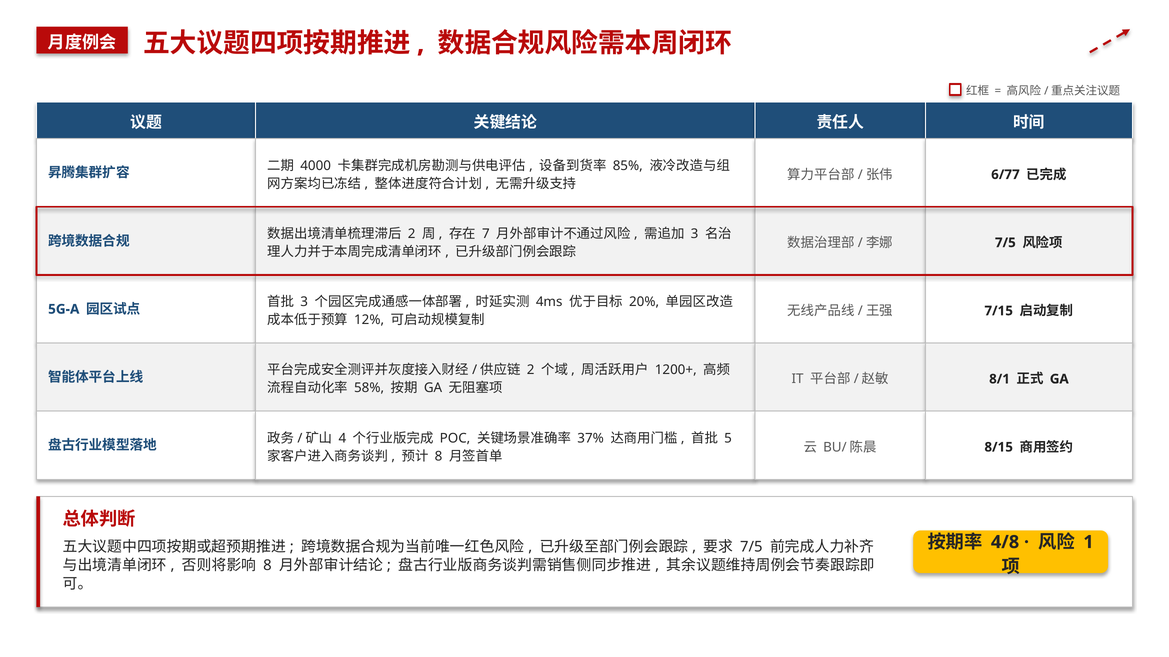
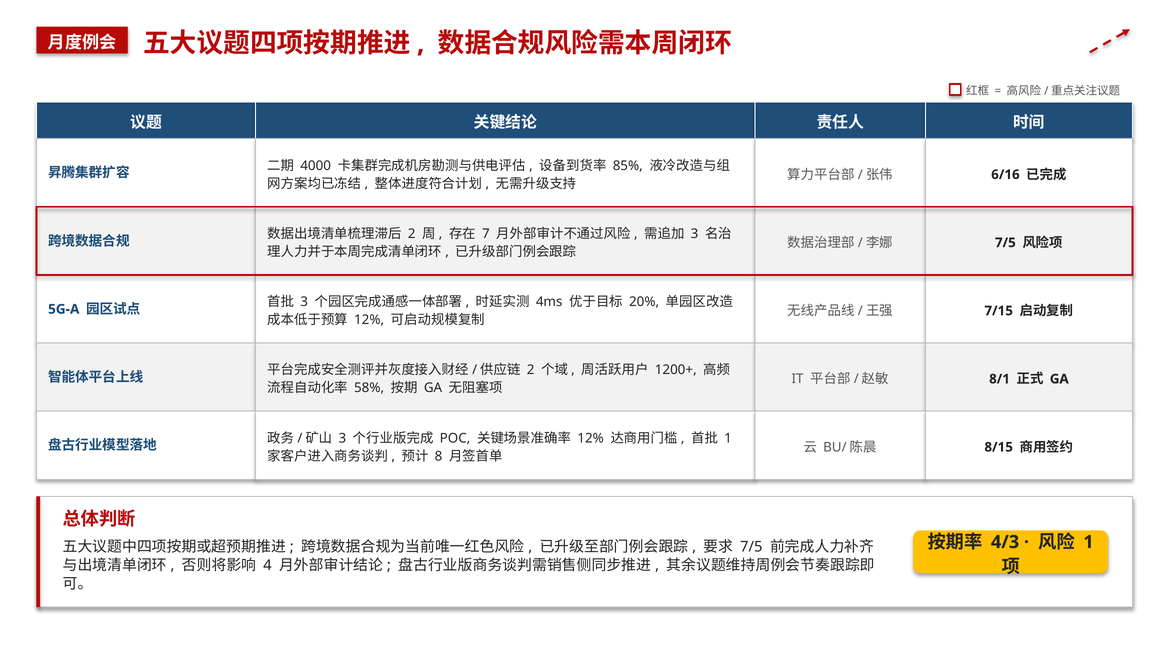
6/77: 6/77 -> 6/16
4 at (342, 439): 4 -> 3
37% at (591, 439): 37% -> 12%
5 at (728, 439): 5 -> 1
4/8: 4/8 -> 4/3
8 at (267, 566): 8 -> 4
